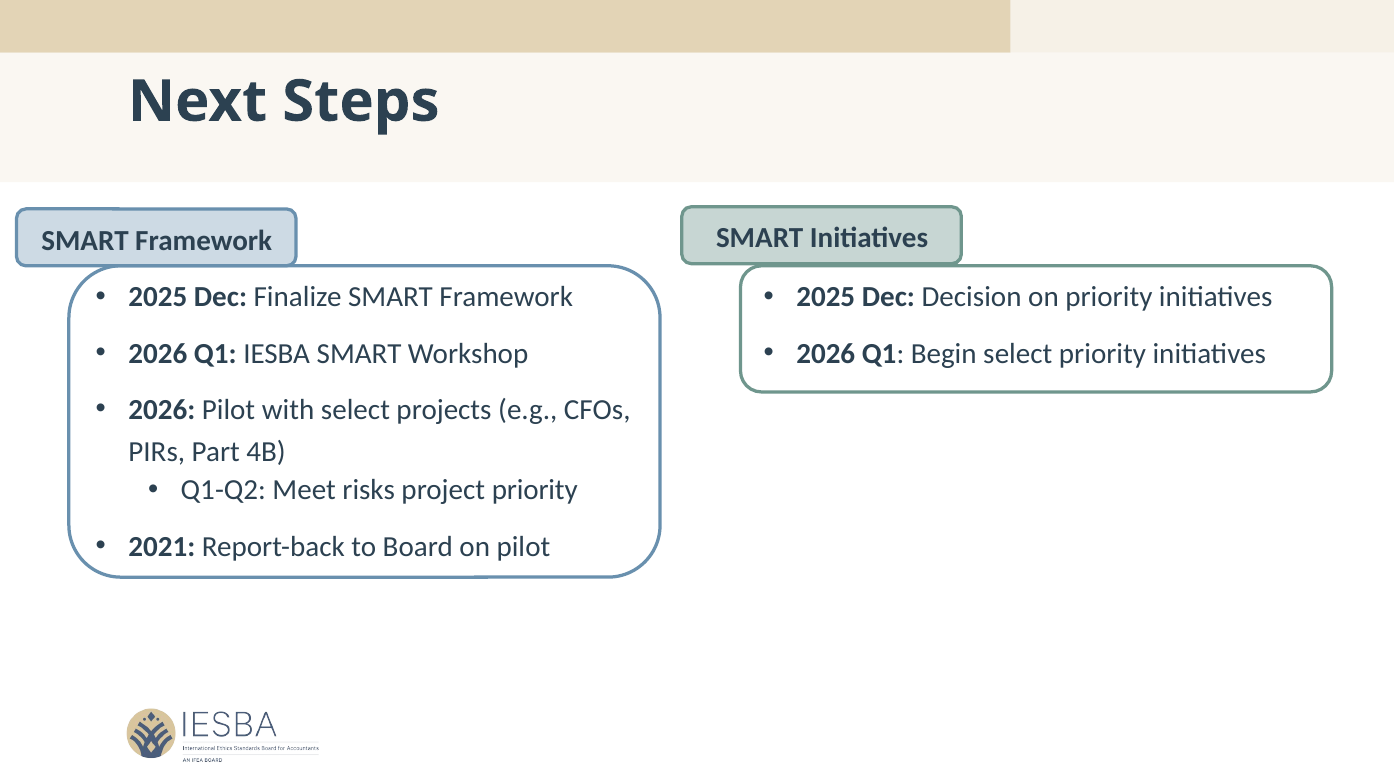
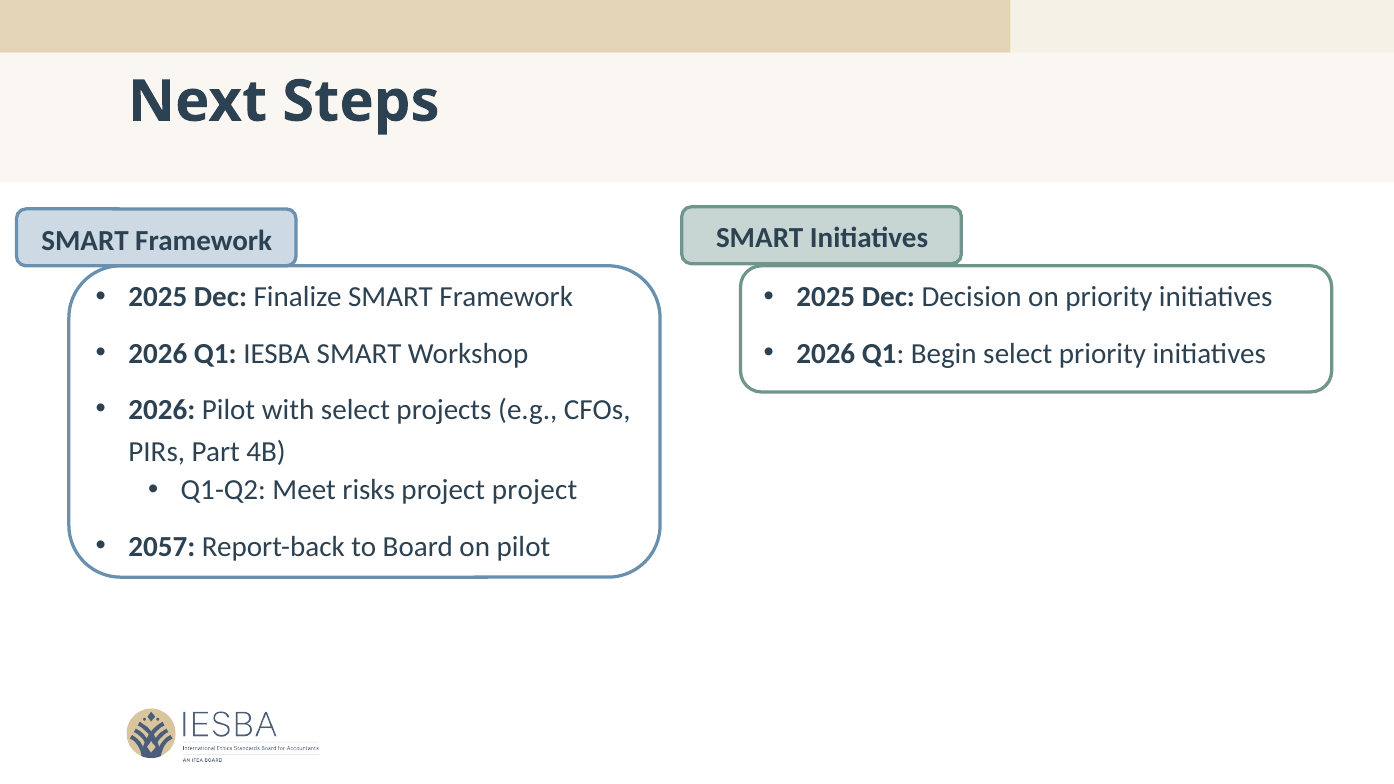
project priority: priority -> project
2021: 2021 -> 2057
